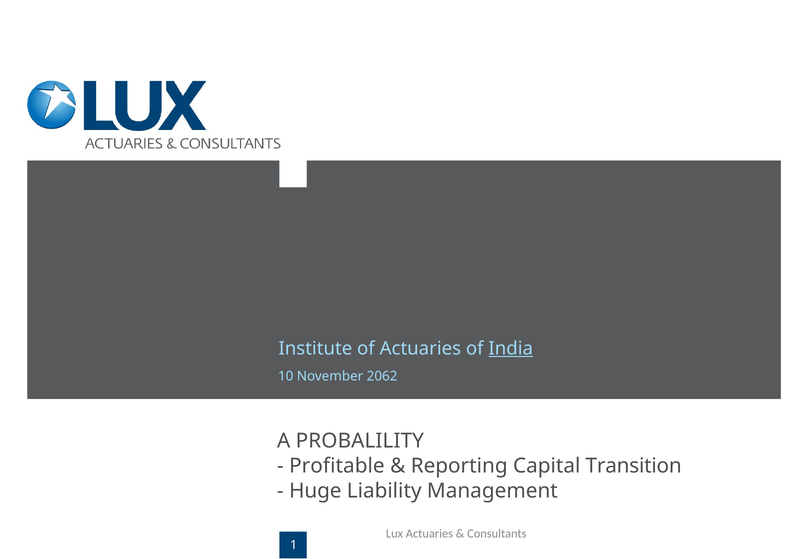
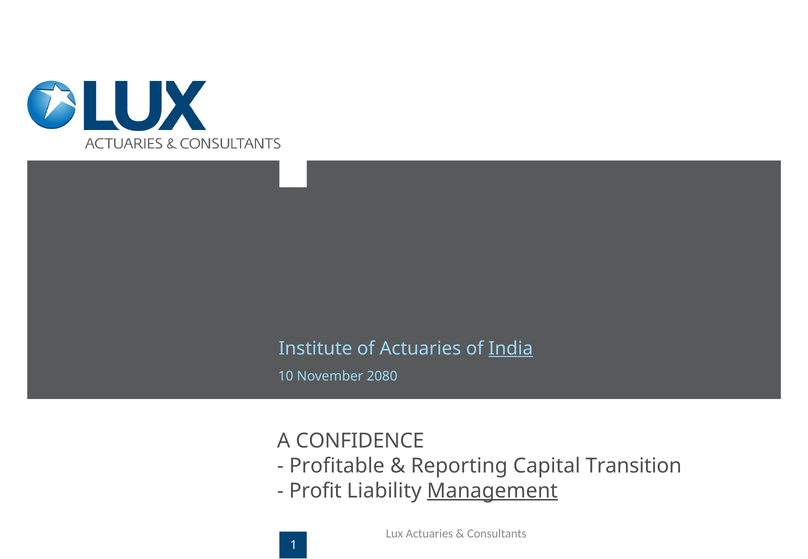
2062: 2062 -> 2080
PROBALILITY: PROBALILITY -> CONFIDENCE
Huge: Huge -> Profit
Management underline: none -> present
